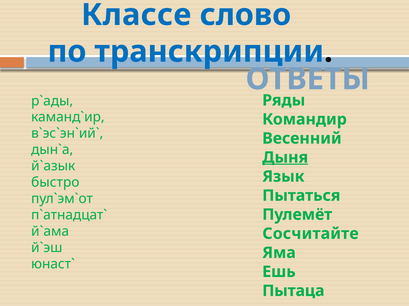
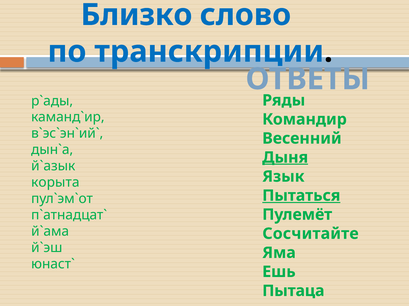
Классе: Классе -> Близко
быстро: быстро -> корыта
Пытаться underline: none -> present
